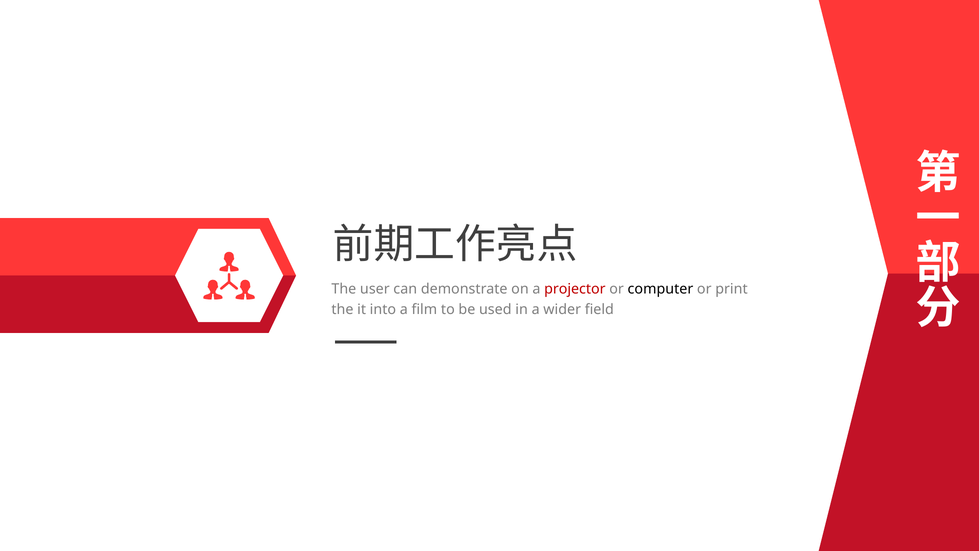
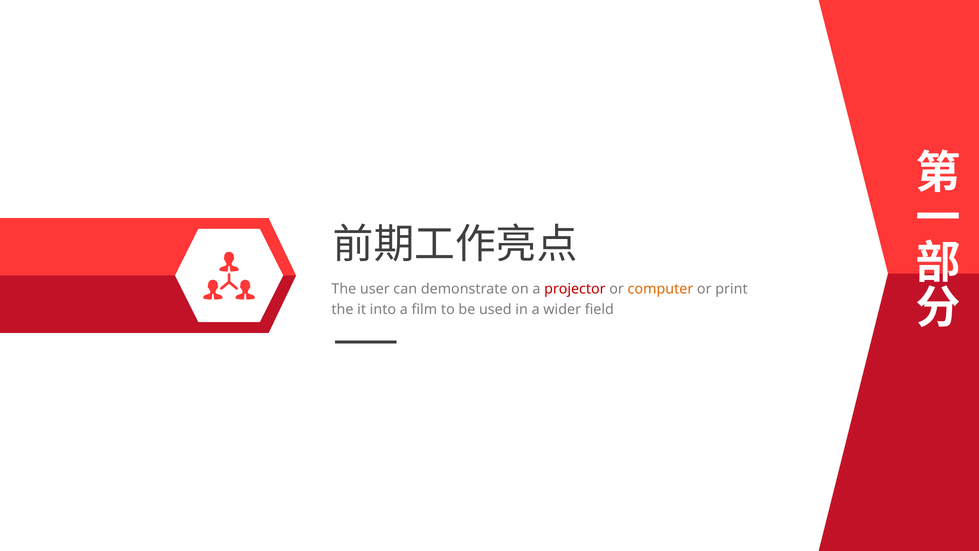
computer colour: black -> orange
